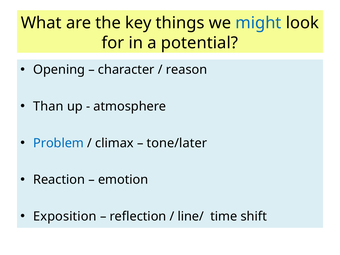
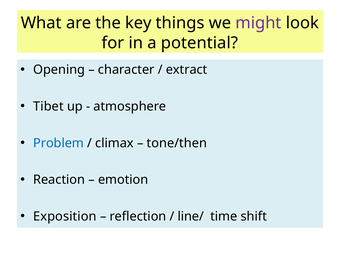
might colour: blue -> purple
reason: reason -> extract
Than: Than -> Tibet
tone/later: tone/later -> tone/then
